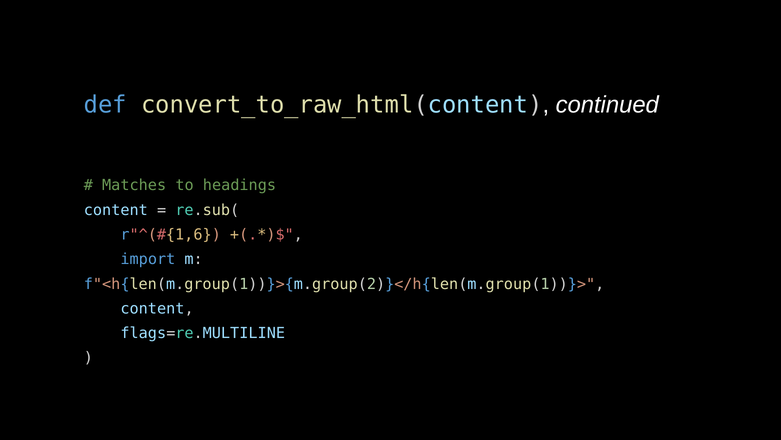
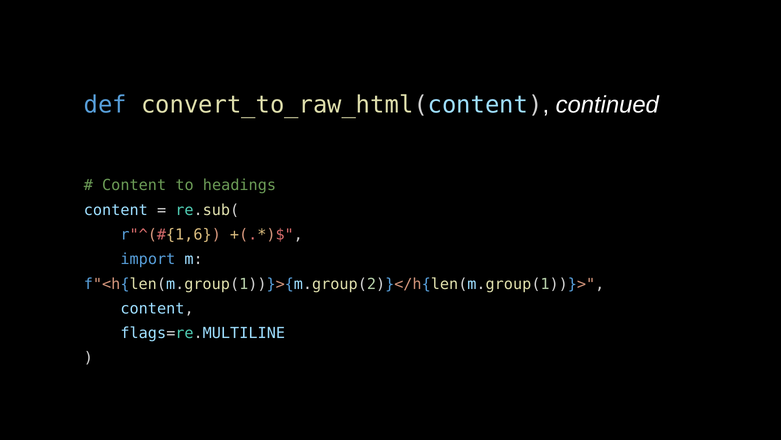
Matches at (134, 185): Matches -> Content
